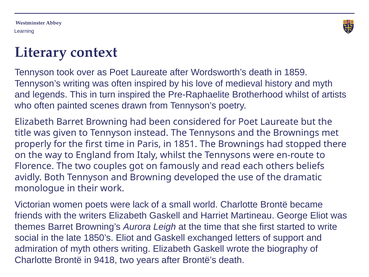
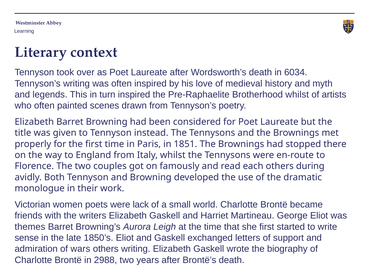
1859: 1859 -> 6034
beliefs: beliefs -> during
social: social -> sense
of myth: myth -> wars
9418: 9418 -> 2988
